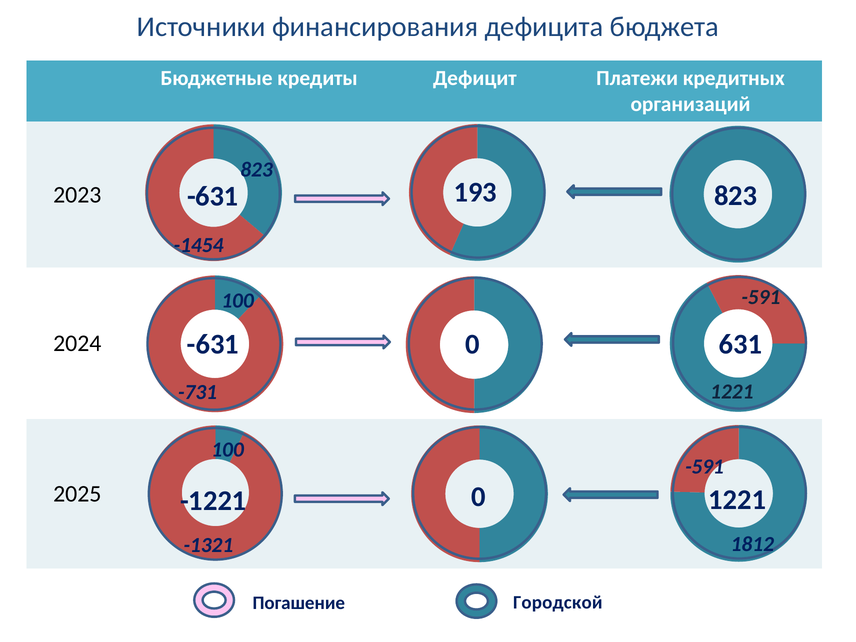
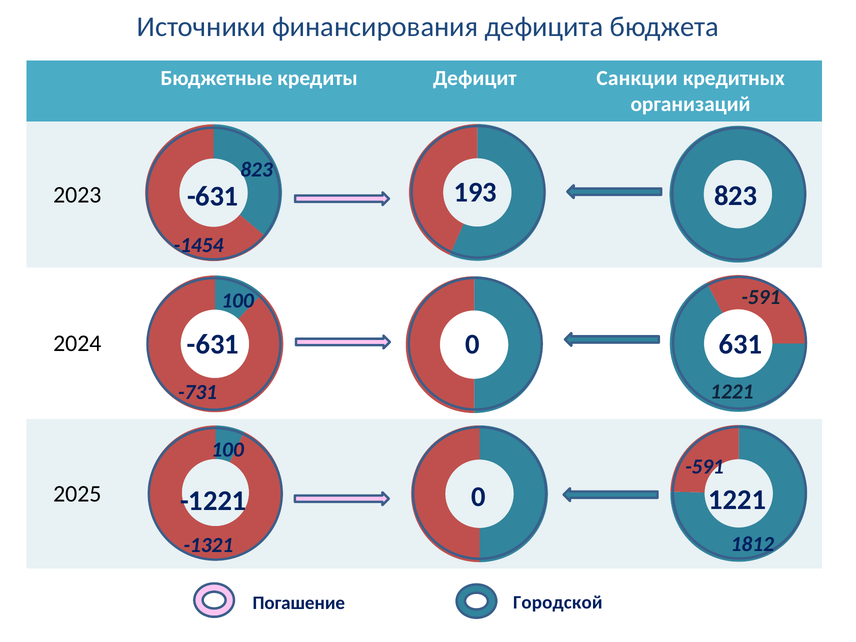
Платежи: Платежи -> Санкции
